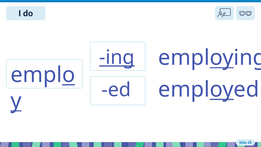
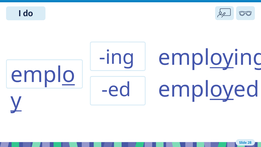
ing underline: present -> none
